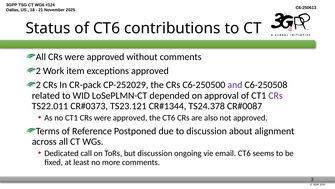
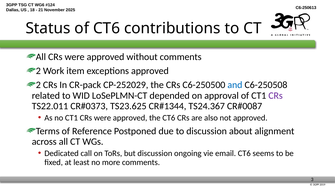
and colour: purple -> blue
TS23.121: TS23.121 -> TS23.625
TS24.378: TS24.378 -> TS24.367
